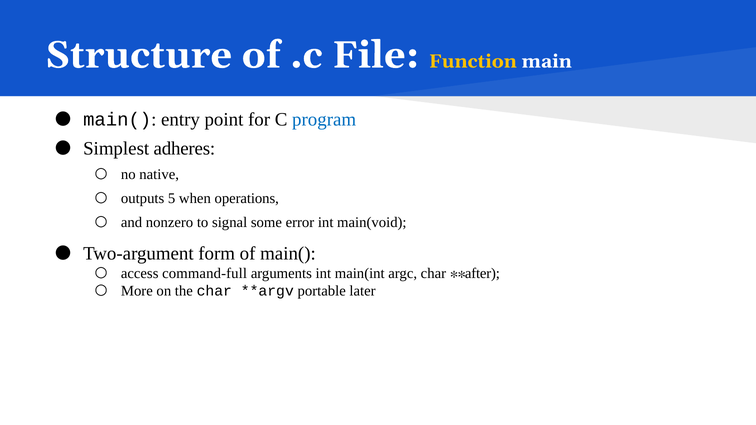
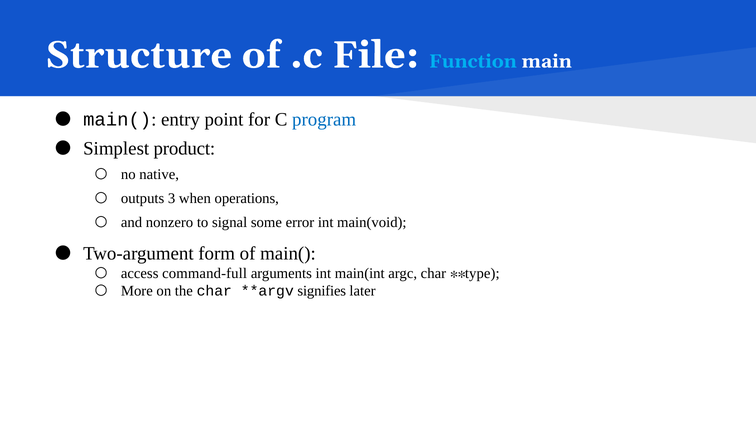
Function colour: yellow -> light blue
adheres: adheres -> product
5: 5 -> 3
after: after -> type
portable: portable -> signifies
